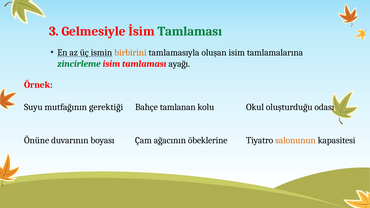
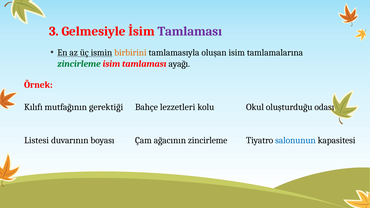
Tamlaması at (190, 31) colour: green -> purple
Suyu: Suyu -> Kılıfı
tamlanan: tamlanan -> lezzetleri
Önüne: Önüne -> Listesi
ağacının öbeklerine: öbeklerine -> zincirleme
salonunun colour: orange -> blue
